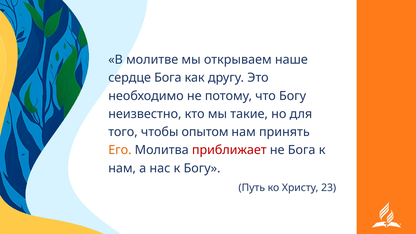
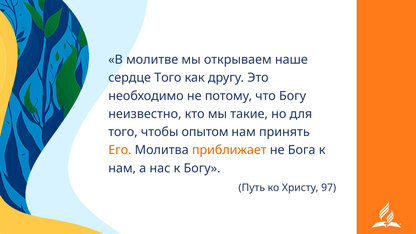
сердце Бога: Бога -> Того
приближает colour: red -> orange
23: 23 -> 97
